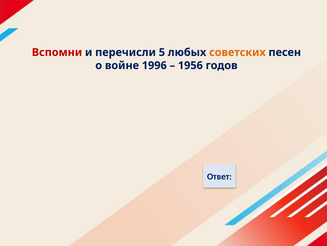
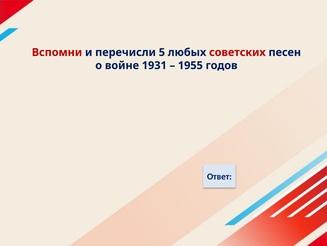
советских colour: orange -> red
1996: 1996 -> 1931
1956: 1956 -> 1955
